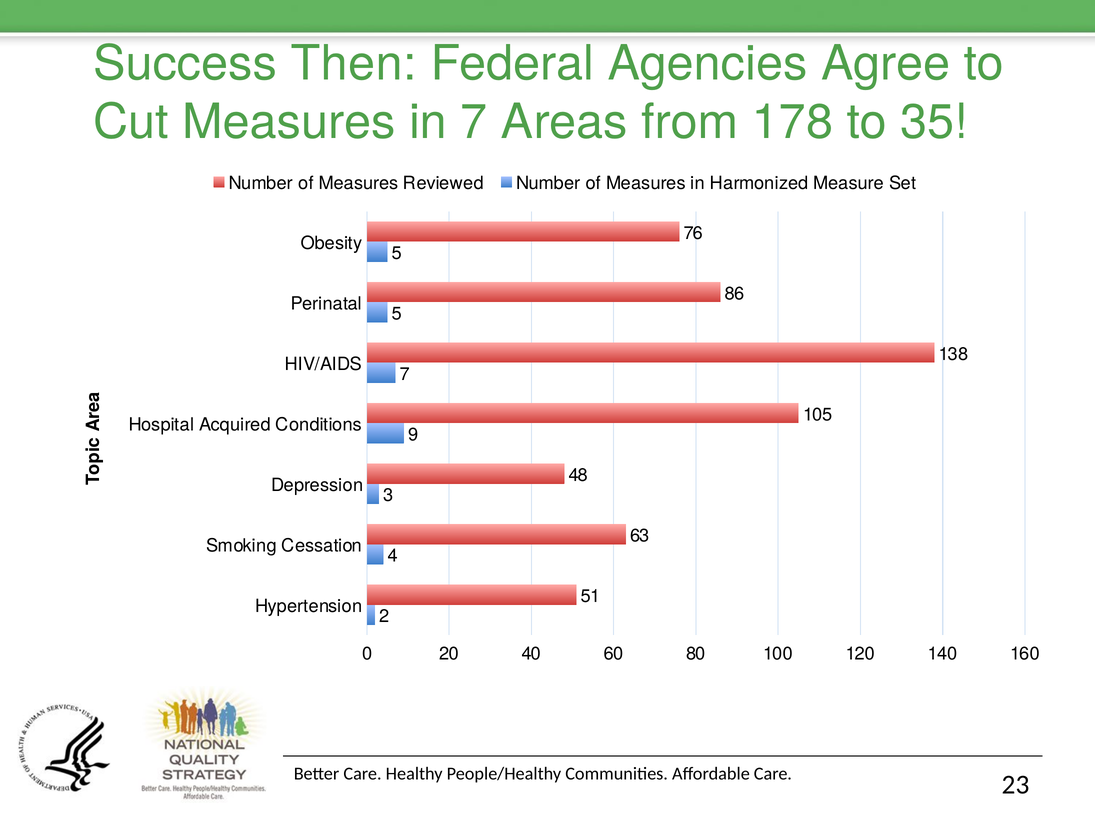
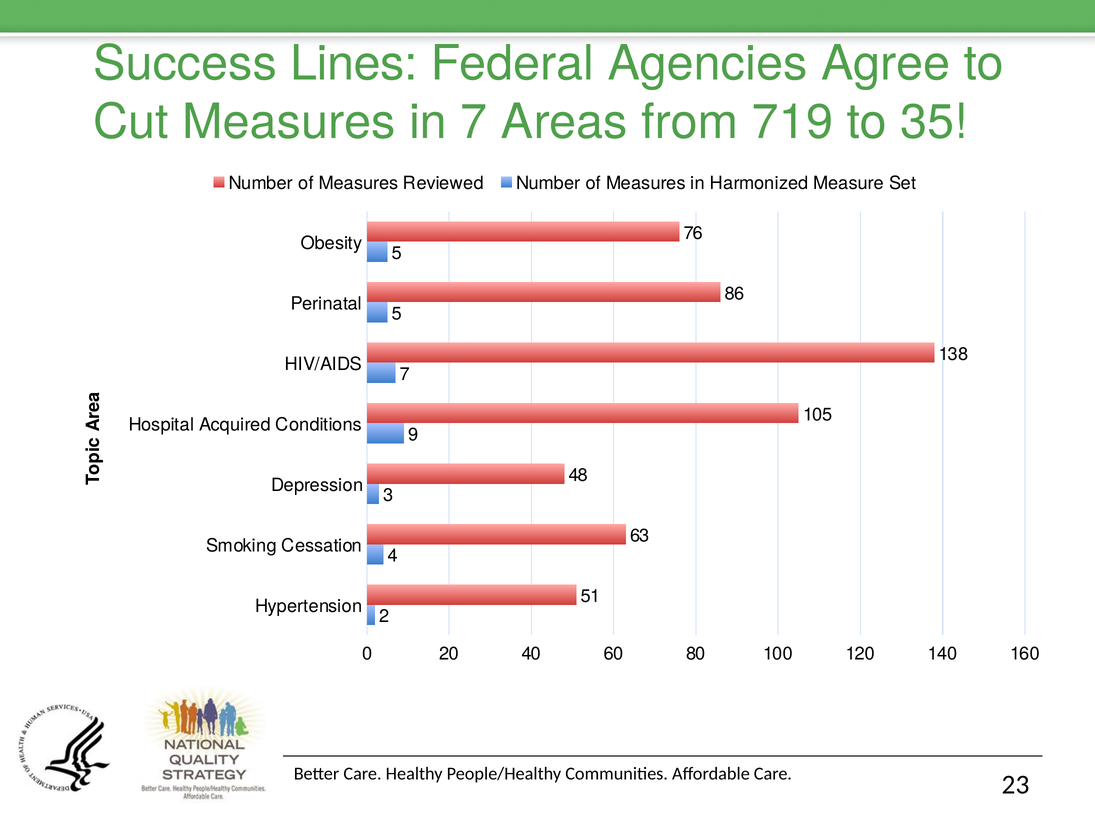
Then: Then -> Lines
178: 178 -> 719
